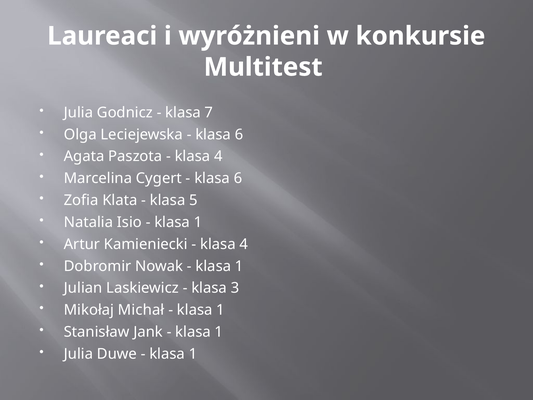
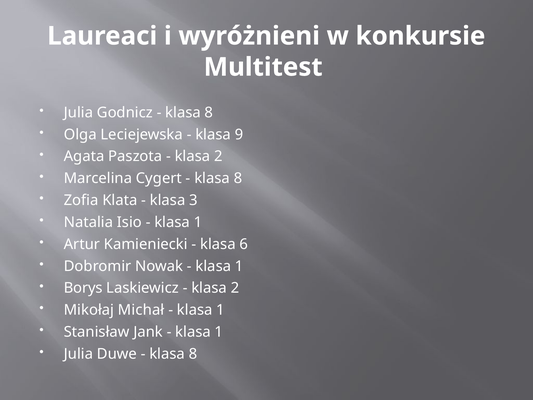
7 at (209, 112): 7 -> 8
6 at (239, 134): 6 -> 9
4 at (218, 156): 4 -> 2
6 at (238, 178): 6 -> 8
5: 5 -> 3
4 at (244, 244): 4 -> 6
Julian: Julian -> Borys
3 at (235, 288): 3 -> 2
1 at (193, 354): 1 -> 8
